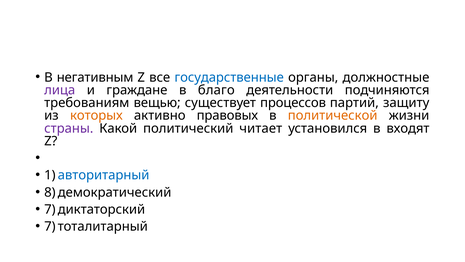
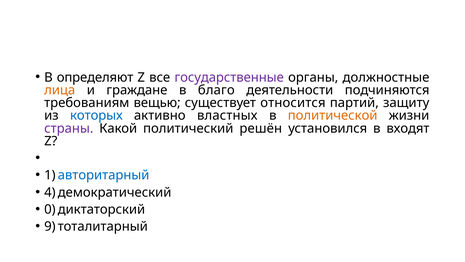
негативным: негативным -> определяют
государственные colour: blue -> purple
лица colour: purple -> orange
процессов: процессов -> относится
которых colour: orange -> blue
правовых: правовых -> властных
читает: читает -> решён
8: 8 -> 4
7 at (50, 209): 7 -> 0
7 at (50, 226): 7 -> 9
